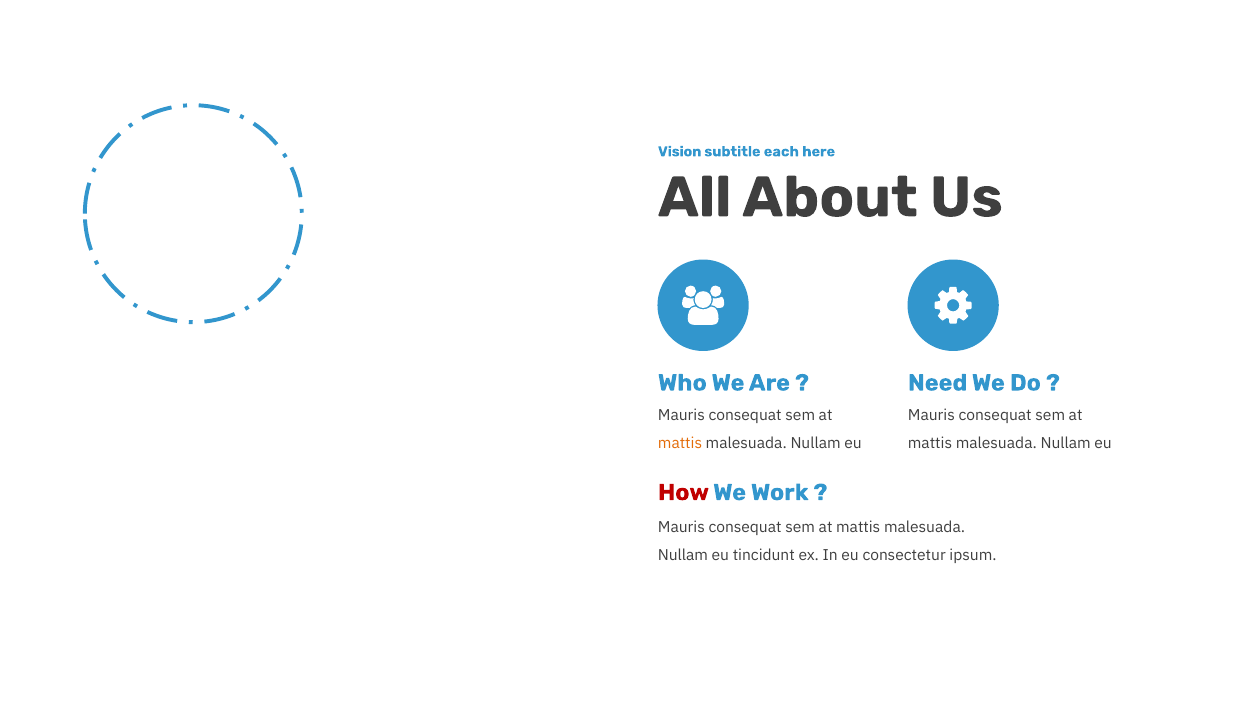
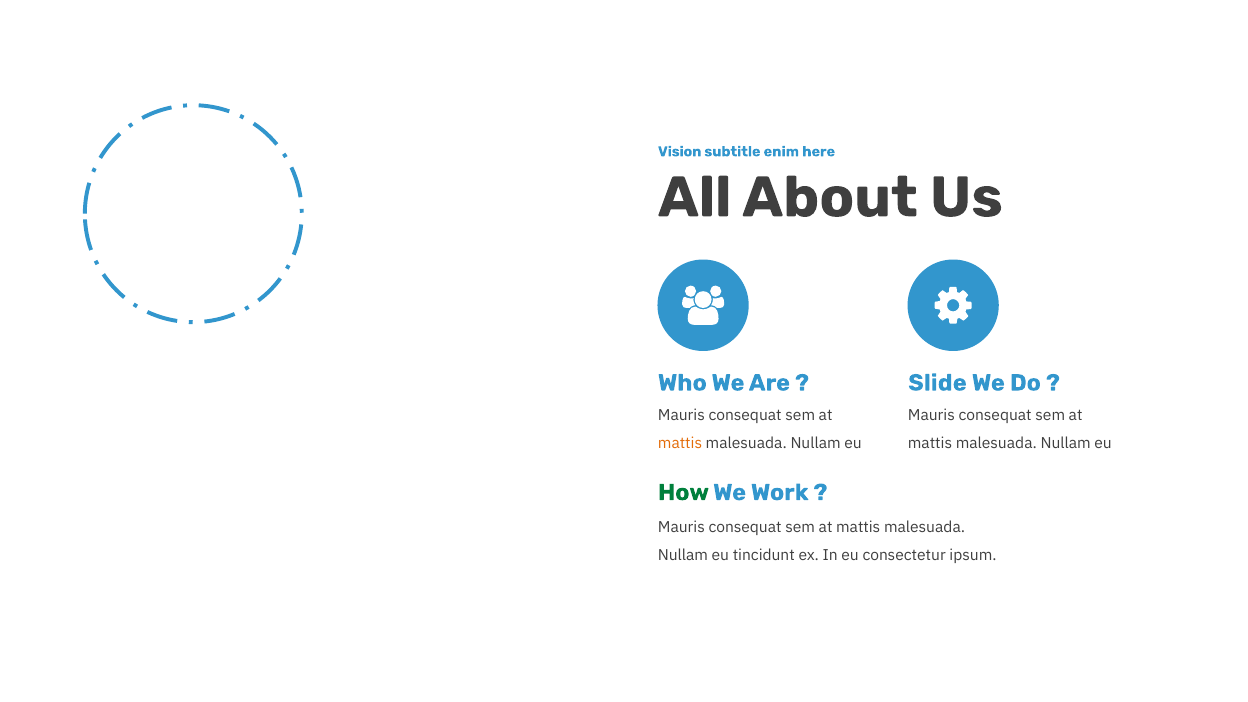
each: each -> enim
Need: Need -> Slide
How colour: red -> green
